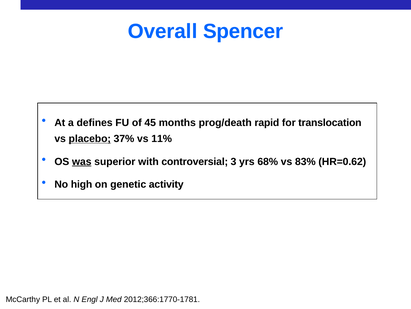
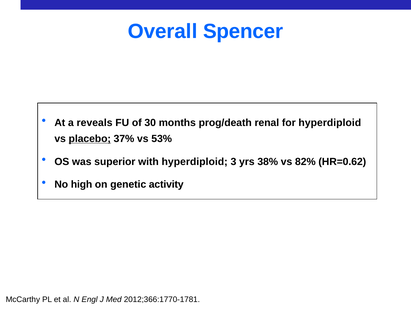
defines: defines -> reveals
45: 45 -> 30
rapid: rapid -> renal
for translocation: translocation -> hyperdiploid
11%: 11% -> 53%
was underline: present -> none
with controversial: controversial -> hyperdiploid
68%: 68% -> 38%
83%: 83% -> 82%
